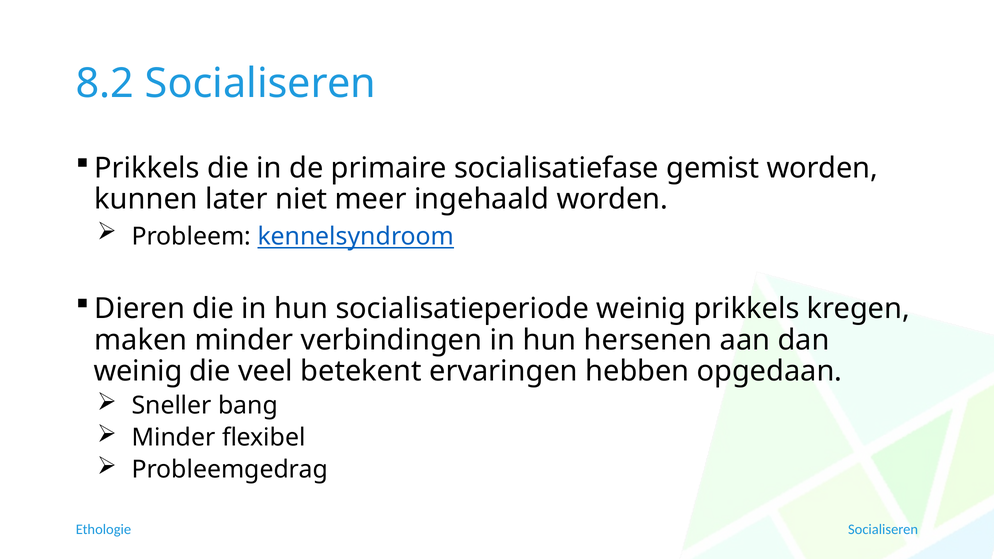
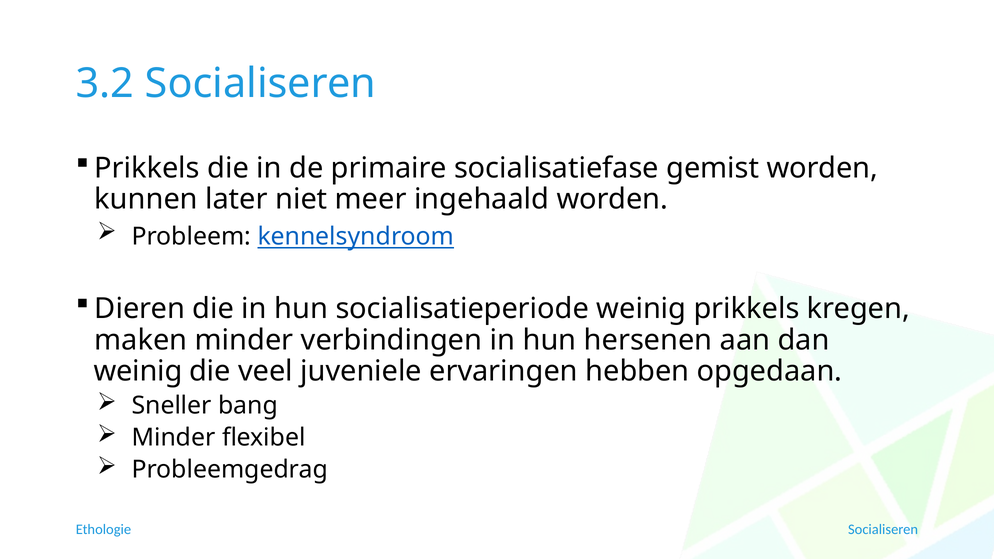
8.2: 8.2 -> 3.2
betekent: betekent -> juveniele
